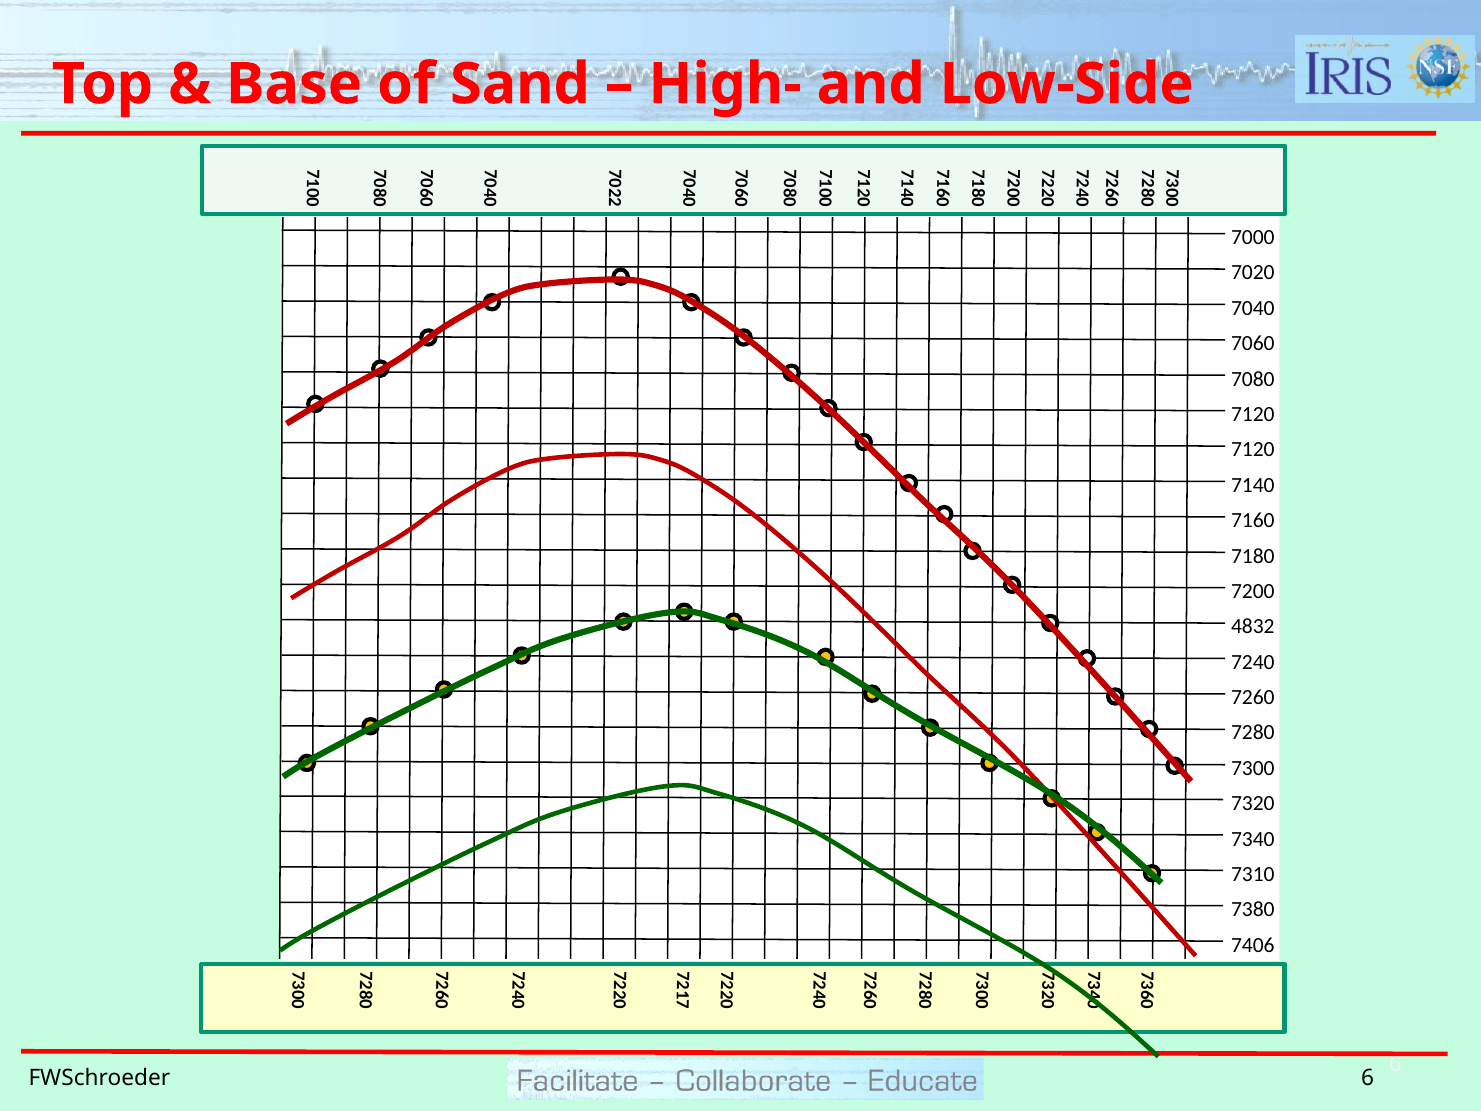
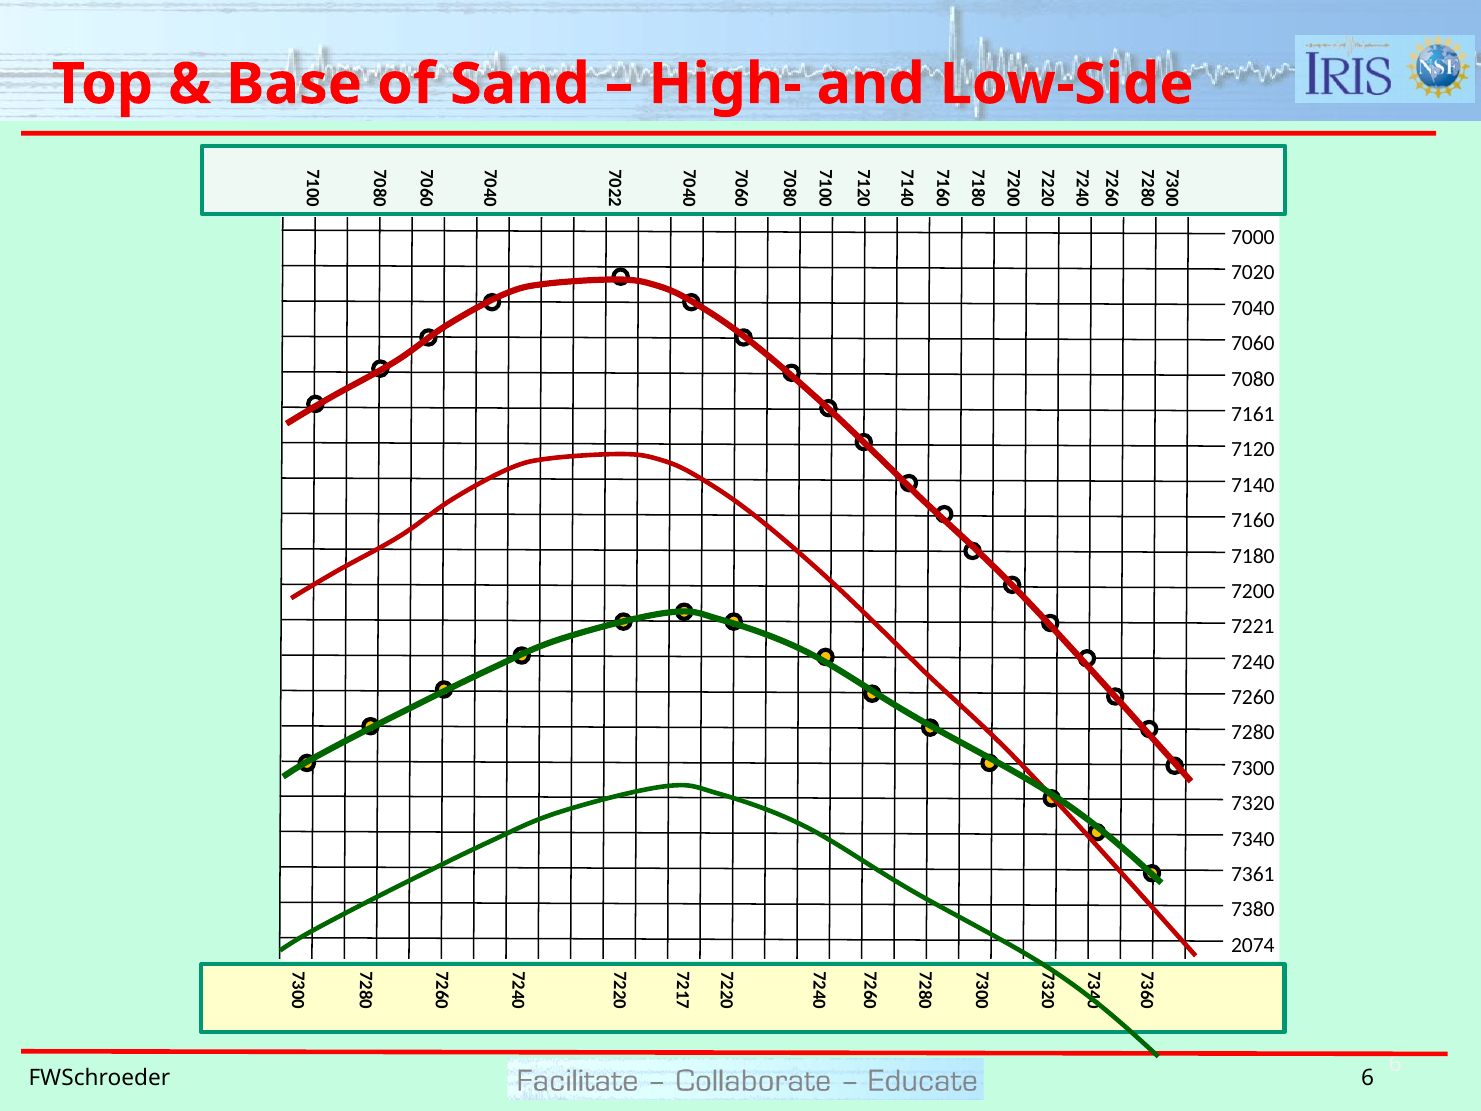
7120 at (1253, 414): 7120 -> 7161
4832: 4832 -> 7221
7310: 7310 -> 7361
7406: 7406 -> 2074
